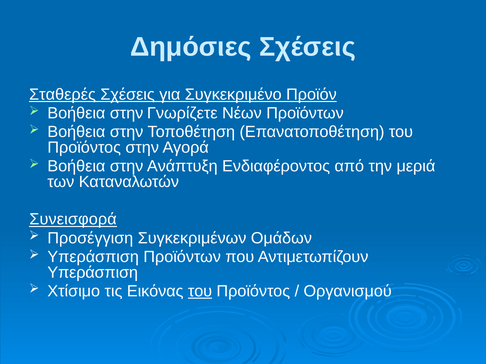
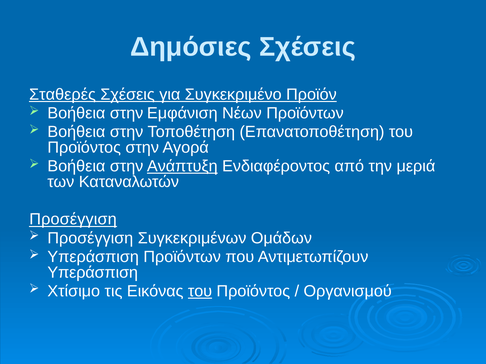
Γνωρίζετε: Γνωρίζετε -> Εμφάνιση
Ανάπτυξη underline: none -> present
Συνεισφορά at (73, 220): Συνεισφορά -> Προσέγγιση
